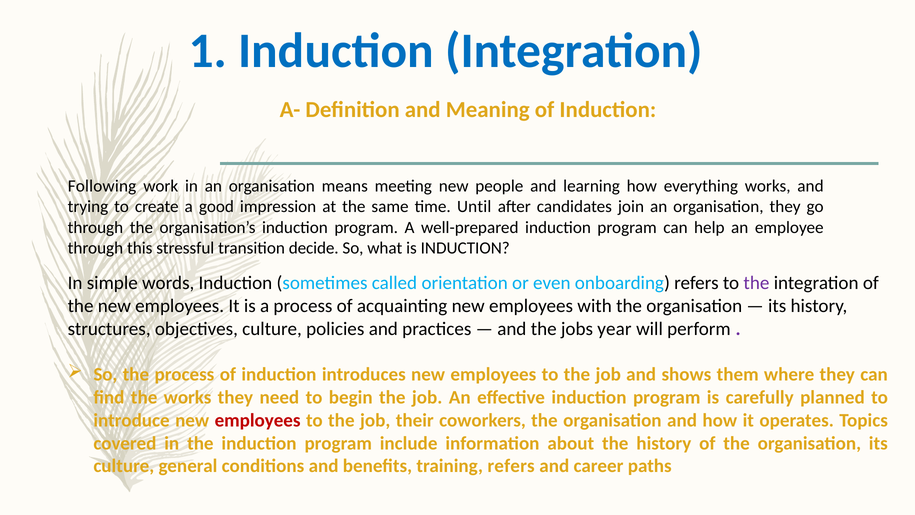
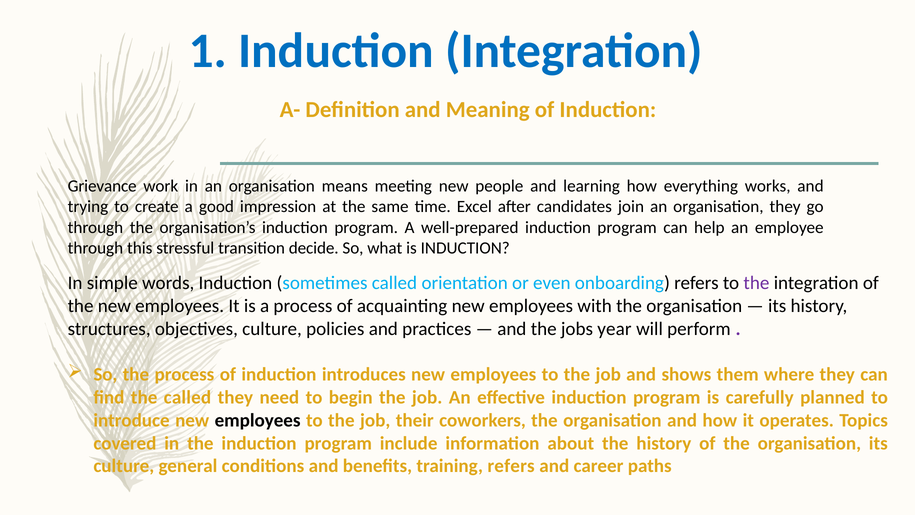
Following: Following -> Grievance
Until: Until -> Excel
the works: works -> called
employees at (258, 420) colour: red -> black
